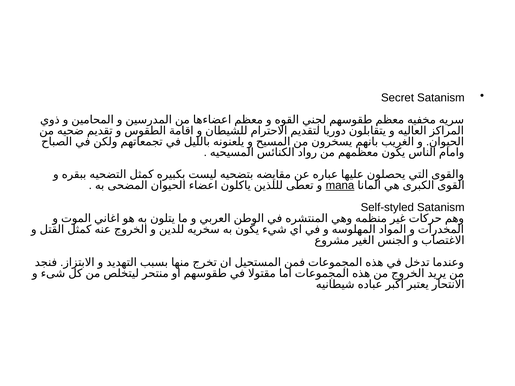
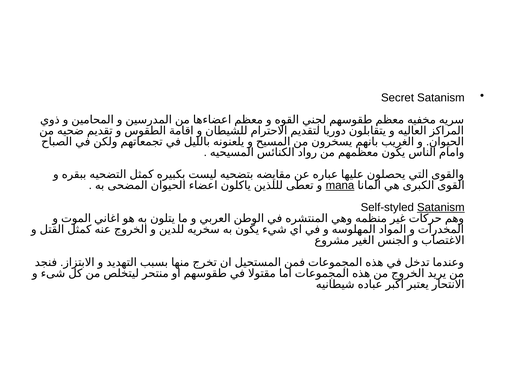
Satanism at (441, 208) underline: none -> present
